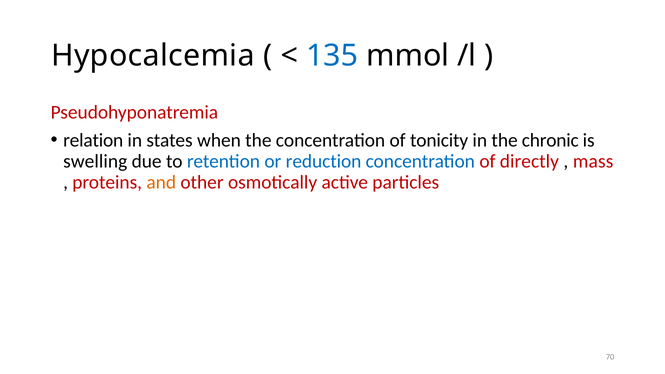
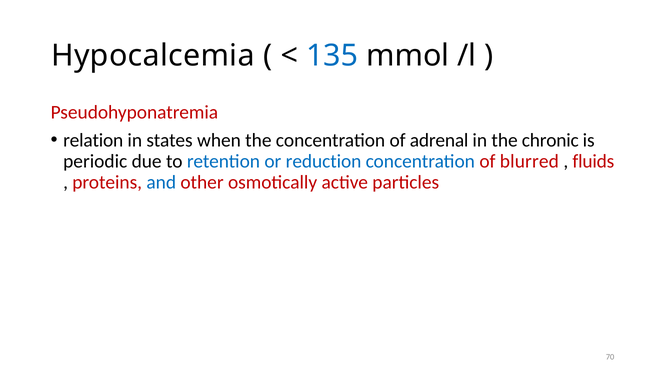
tonicity: tonicity -> adrenal
swelling: swelling -> periodic
directly: directly -> blurred
mass: mass -> fluids
and colour: orange -> blue
